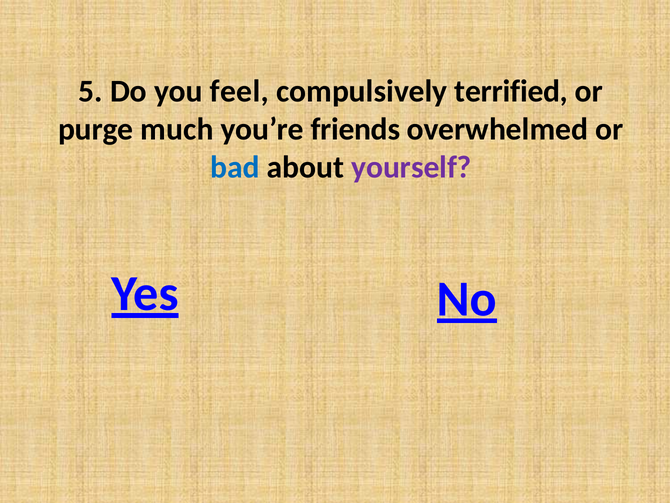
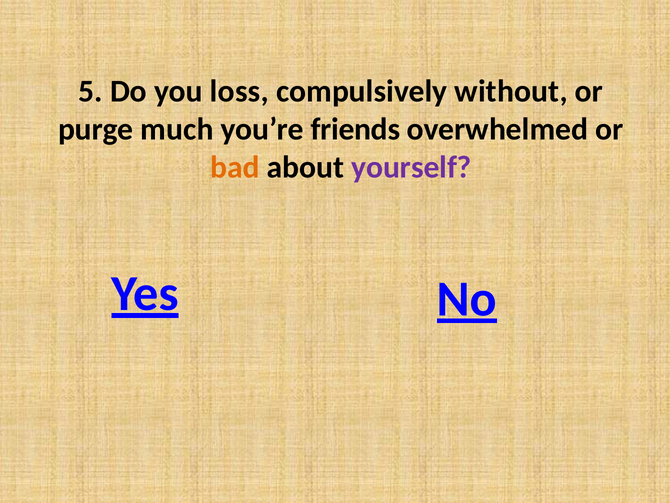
feel: feel -> loss
terrified: terrified -> without
bad colour: blue -> orange
